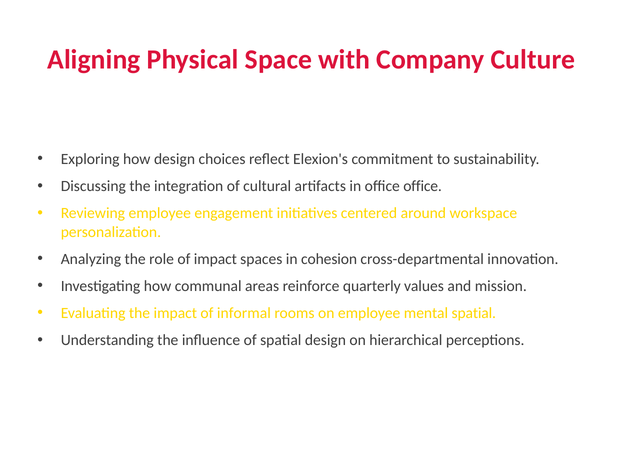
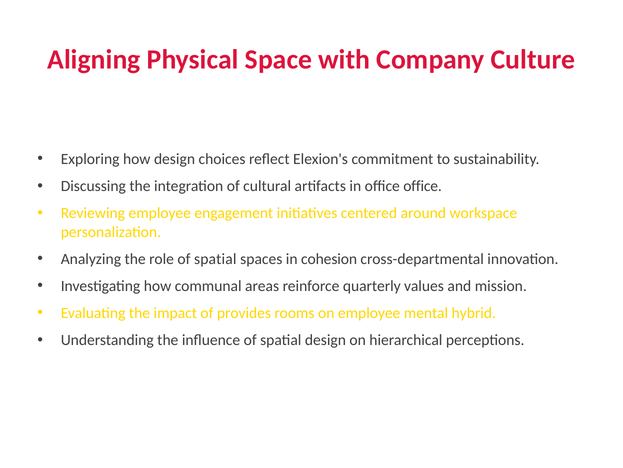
role of impact: impact -> spatial
informal: informal -> provides
mental spatial: spatial -> hybrid
